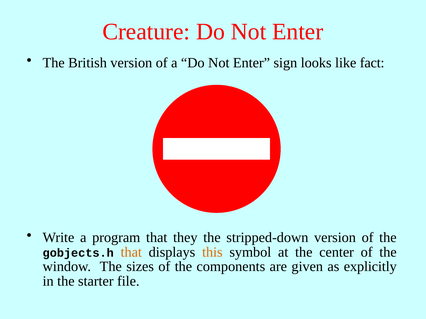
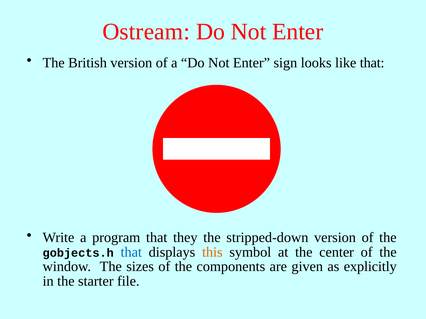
Creature: Creature -> Ostream
like fact: fact -> that
that at (131, 252) colour: orange -> blue
